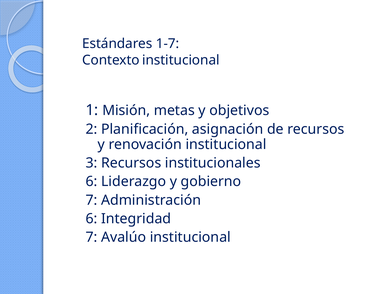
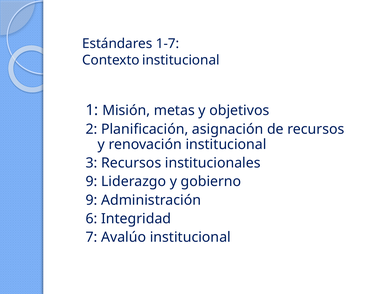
6 at (92, 181): 6 -> 9
7 at (92, 200): 7 -> 9
